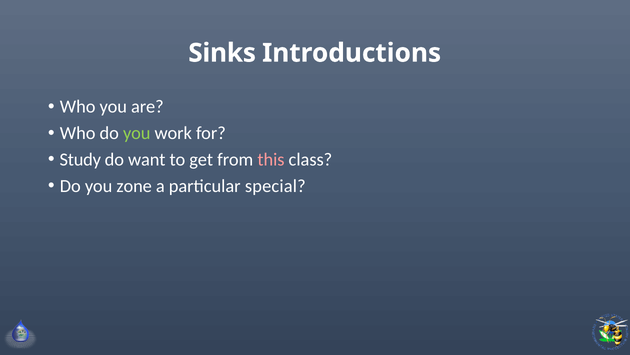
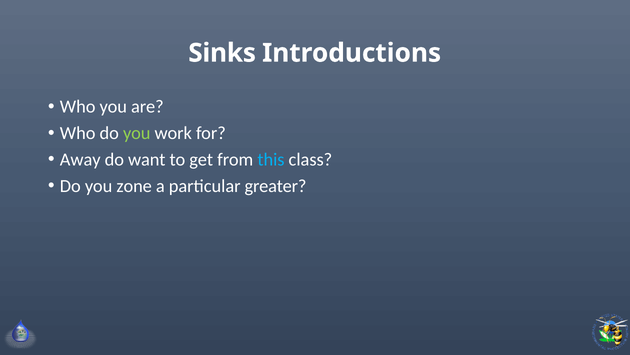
Study: Study -> Away
this colour: pink -> light blue
special: special -> greater
